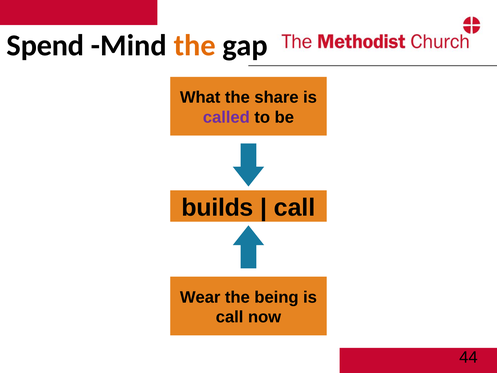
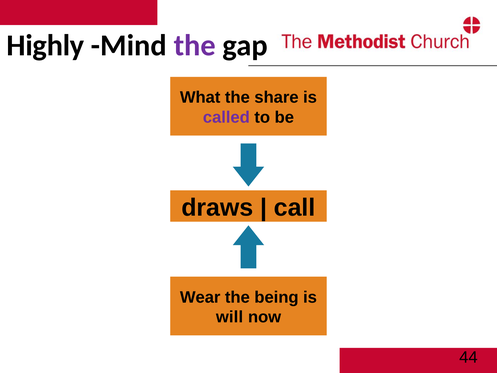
Spend: Spend -> Highly
the at (195, 46) colour: orange -> purple
builds: builds -> draws
call at (230, 317): call -> will
